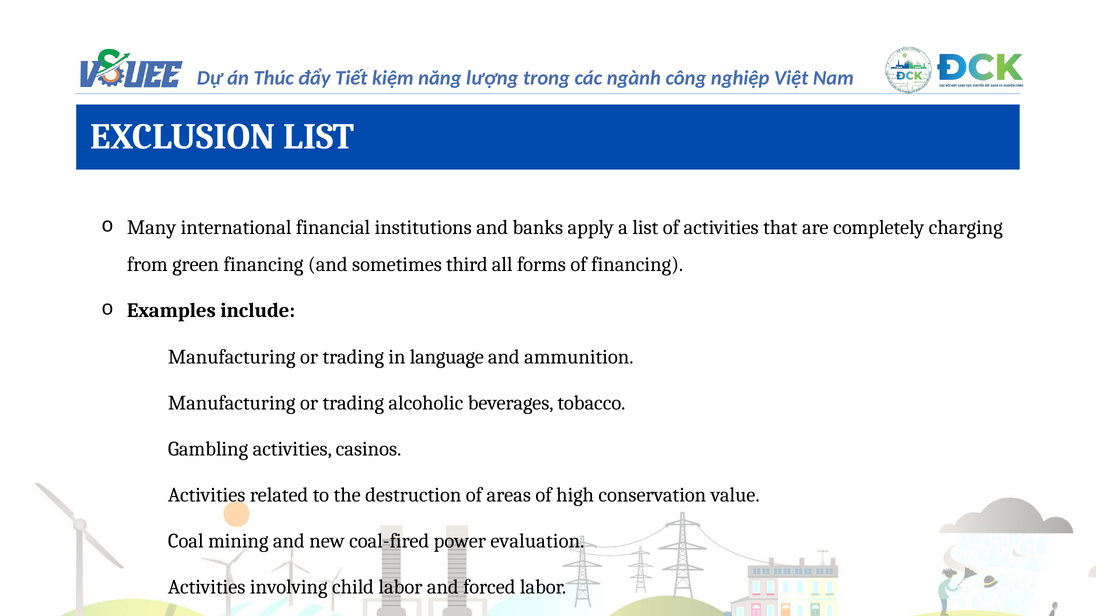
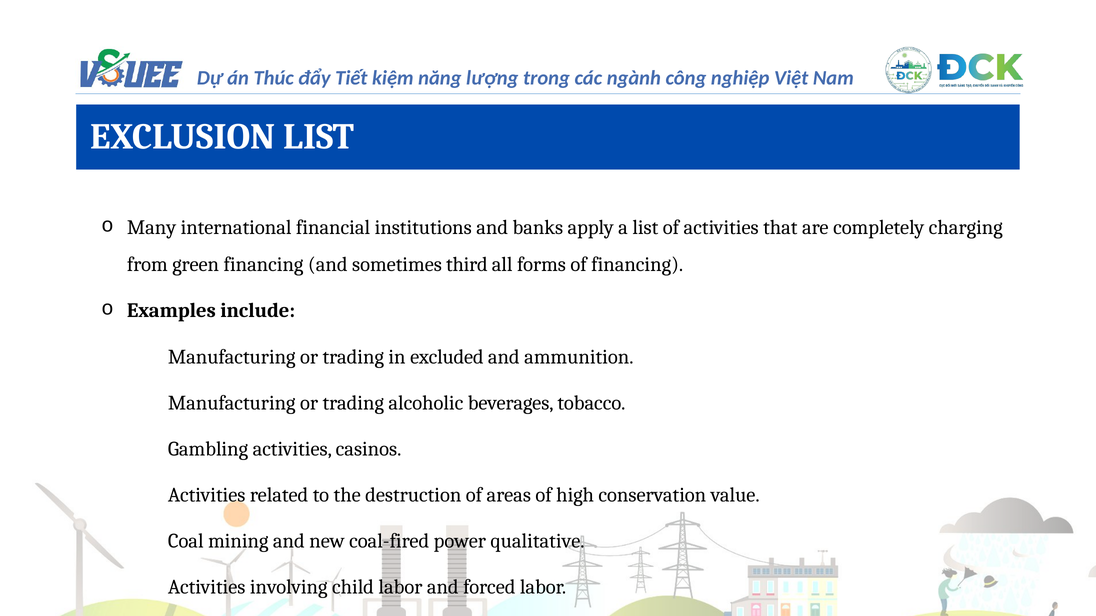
language: language -> excluded
evaluation: evaluation -> qualitative
